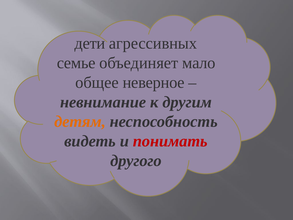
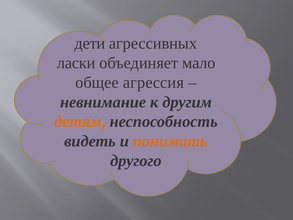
семье: семье -> ласки
неверное: неверное -> агрессия
понимать colour: red -> orange
